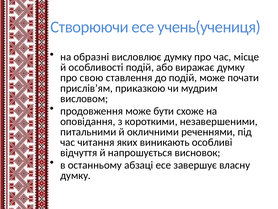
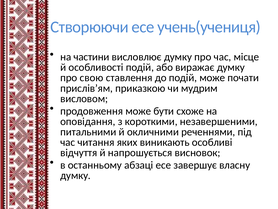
образні: образні -> частини
